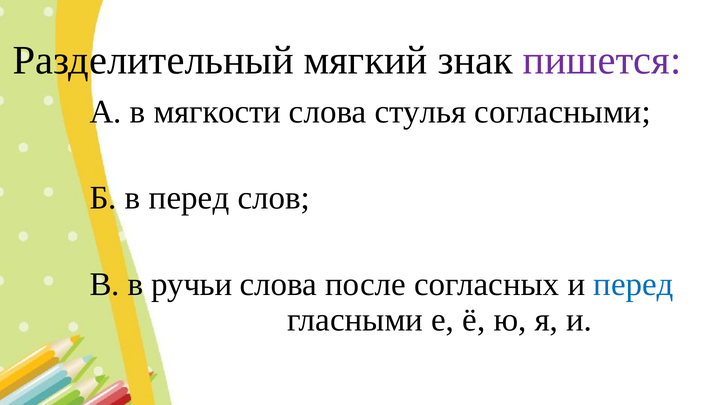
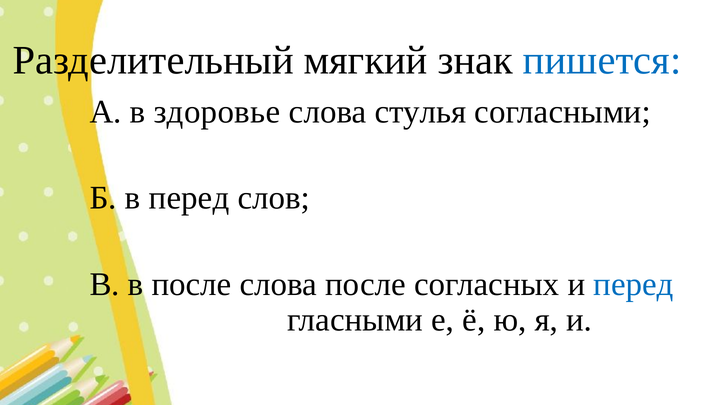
пишется colour: purple -> blue
мягкости: мягкости -> здоровье
в ручьи: ручьи -> после
